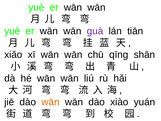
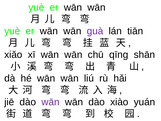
wān at (50, 102) colour: orange -> purple
